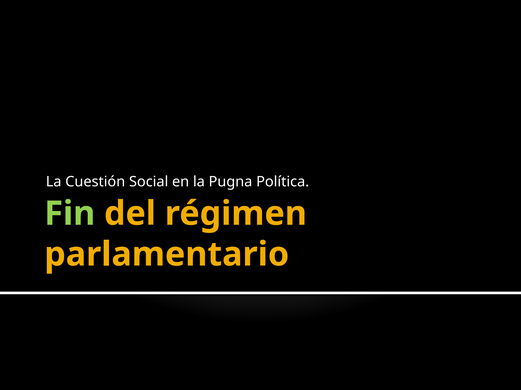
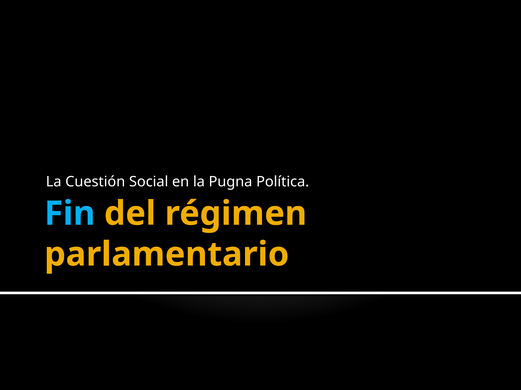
Fin colour: light green -> light blue
